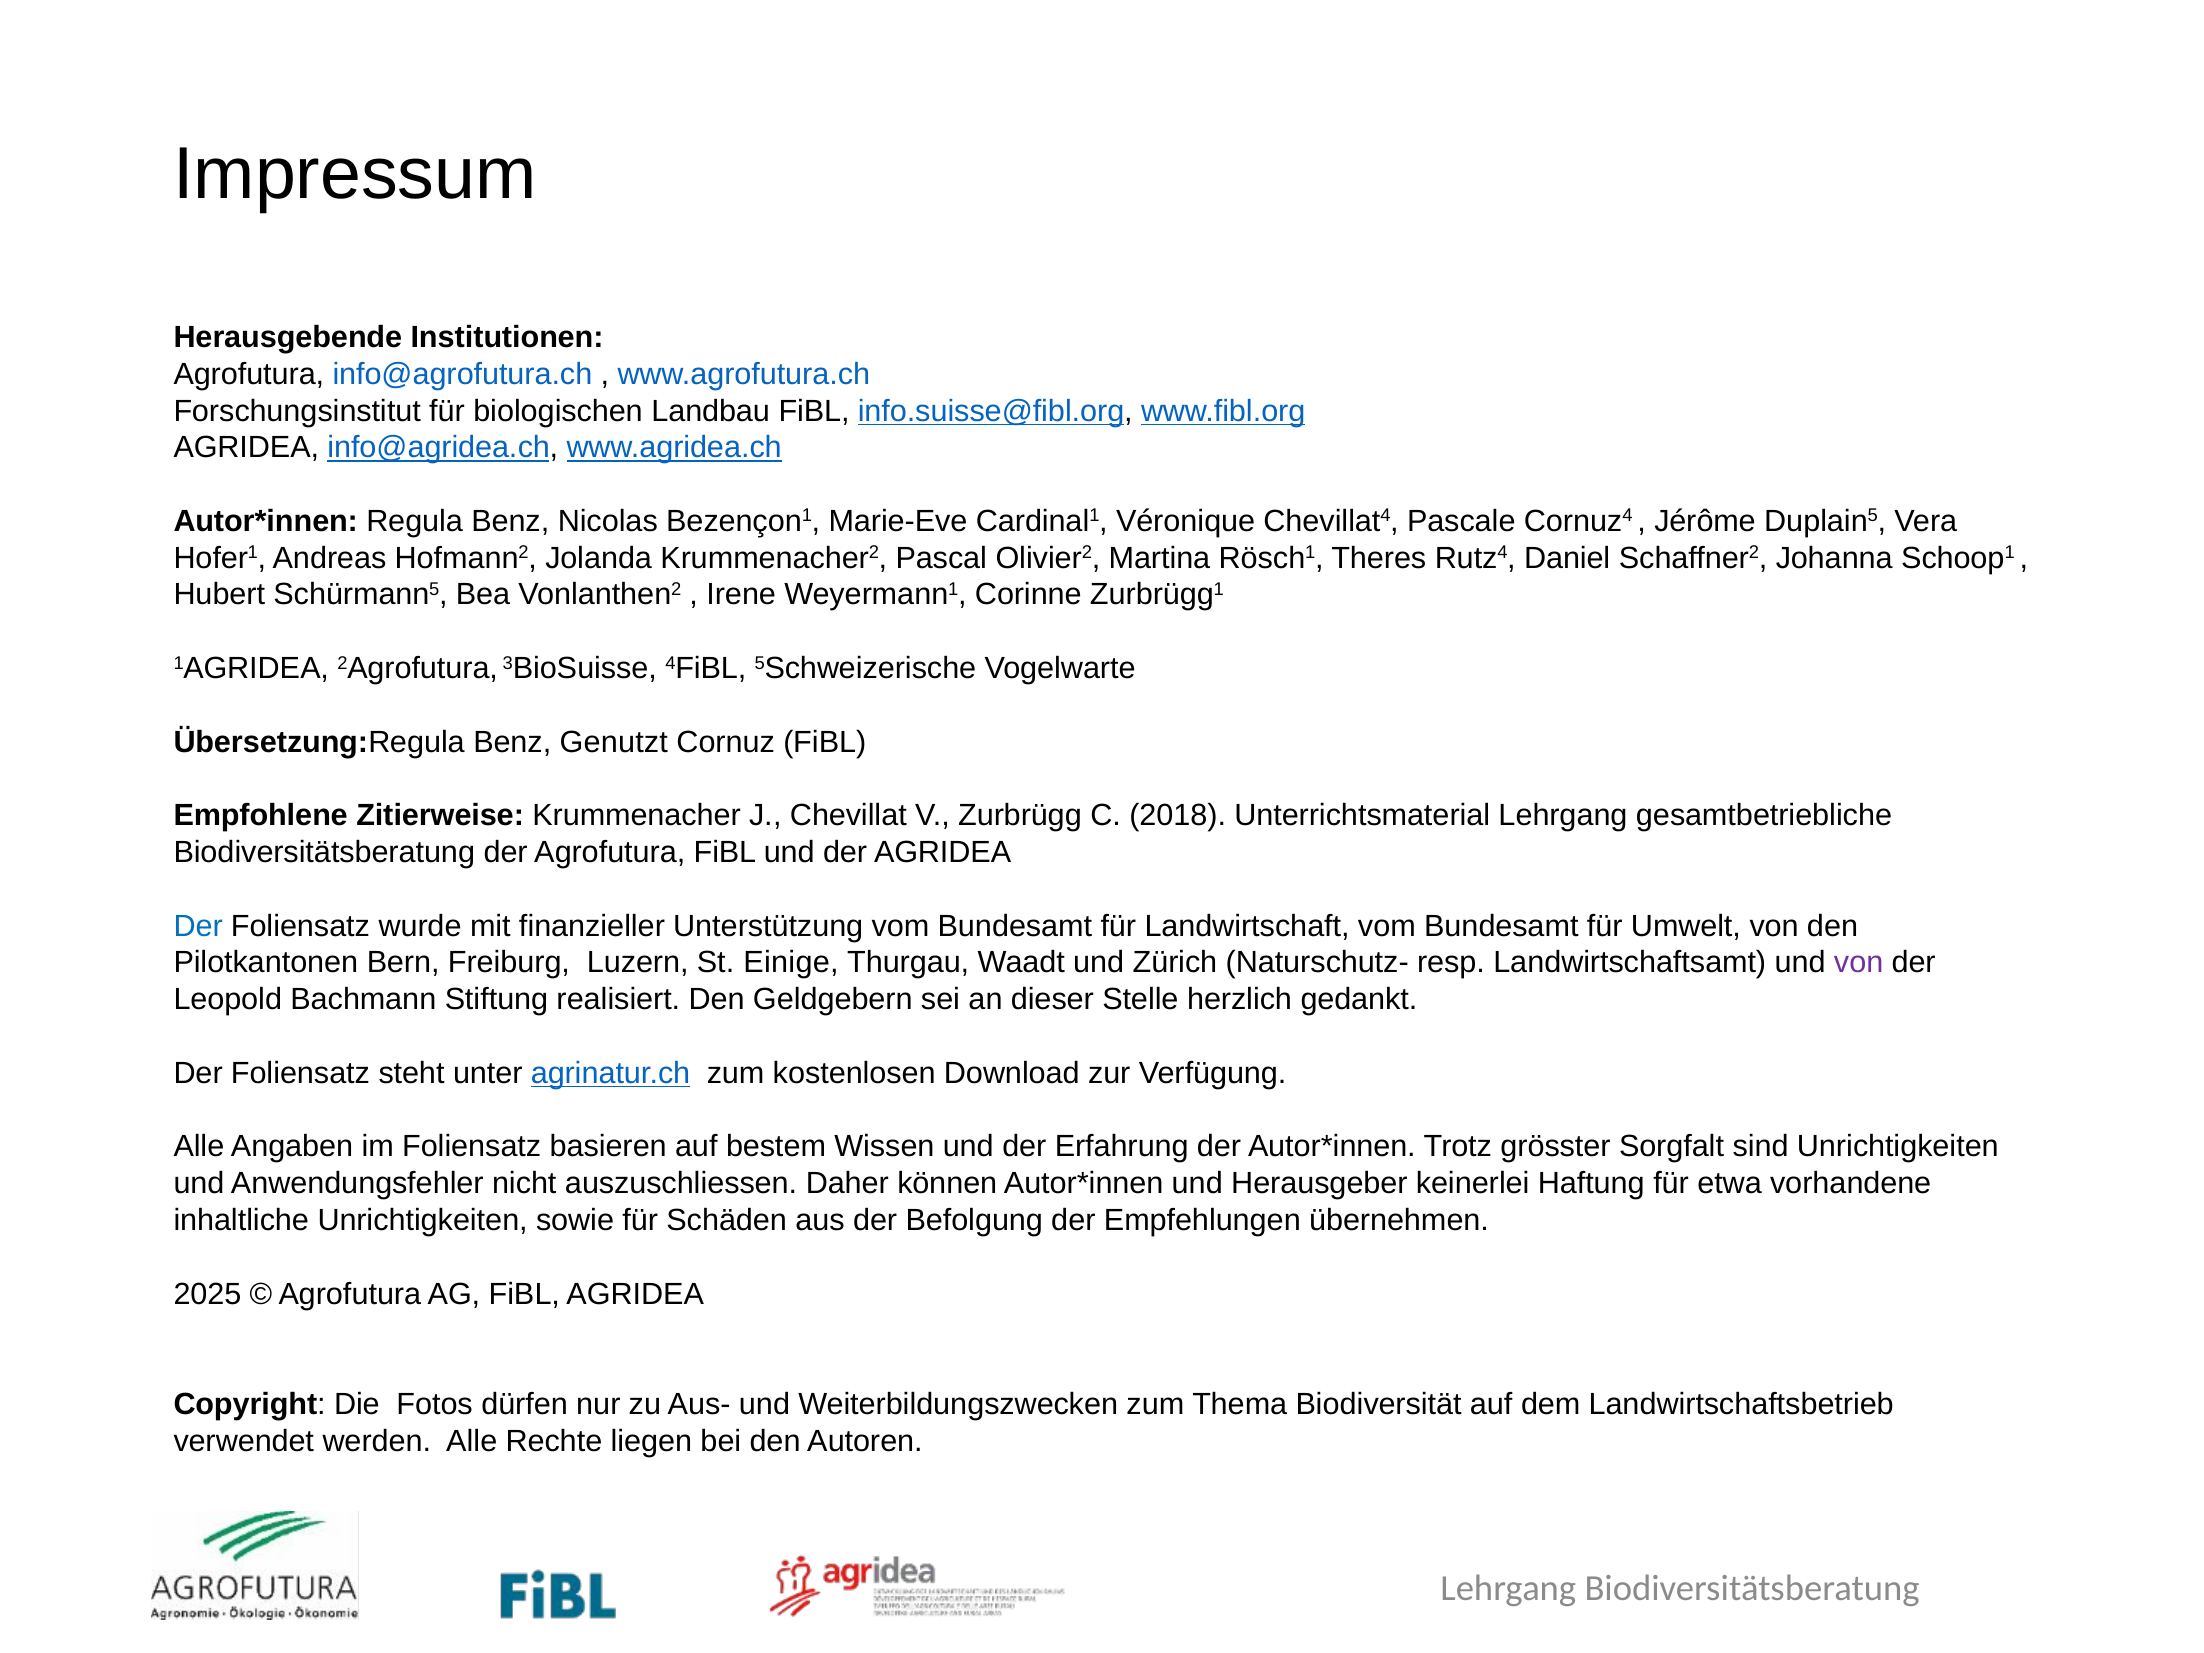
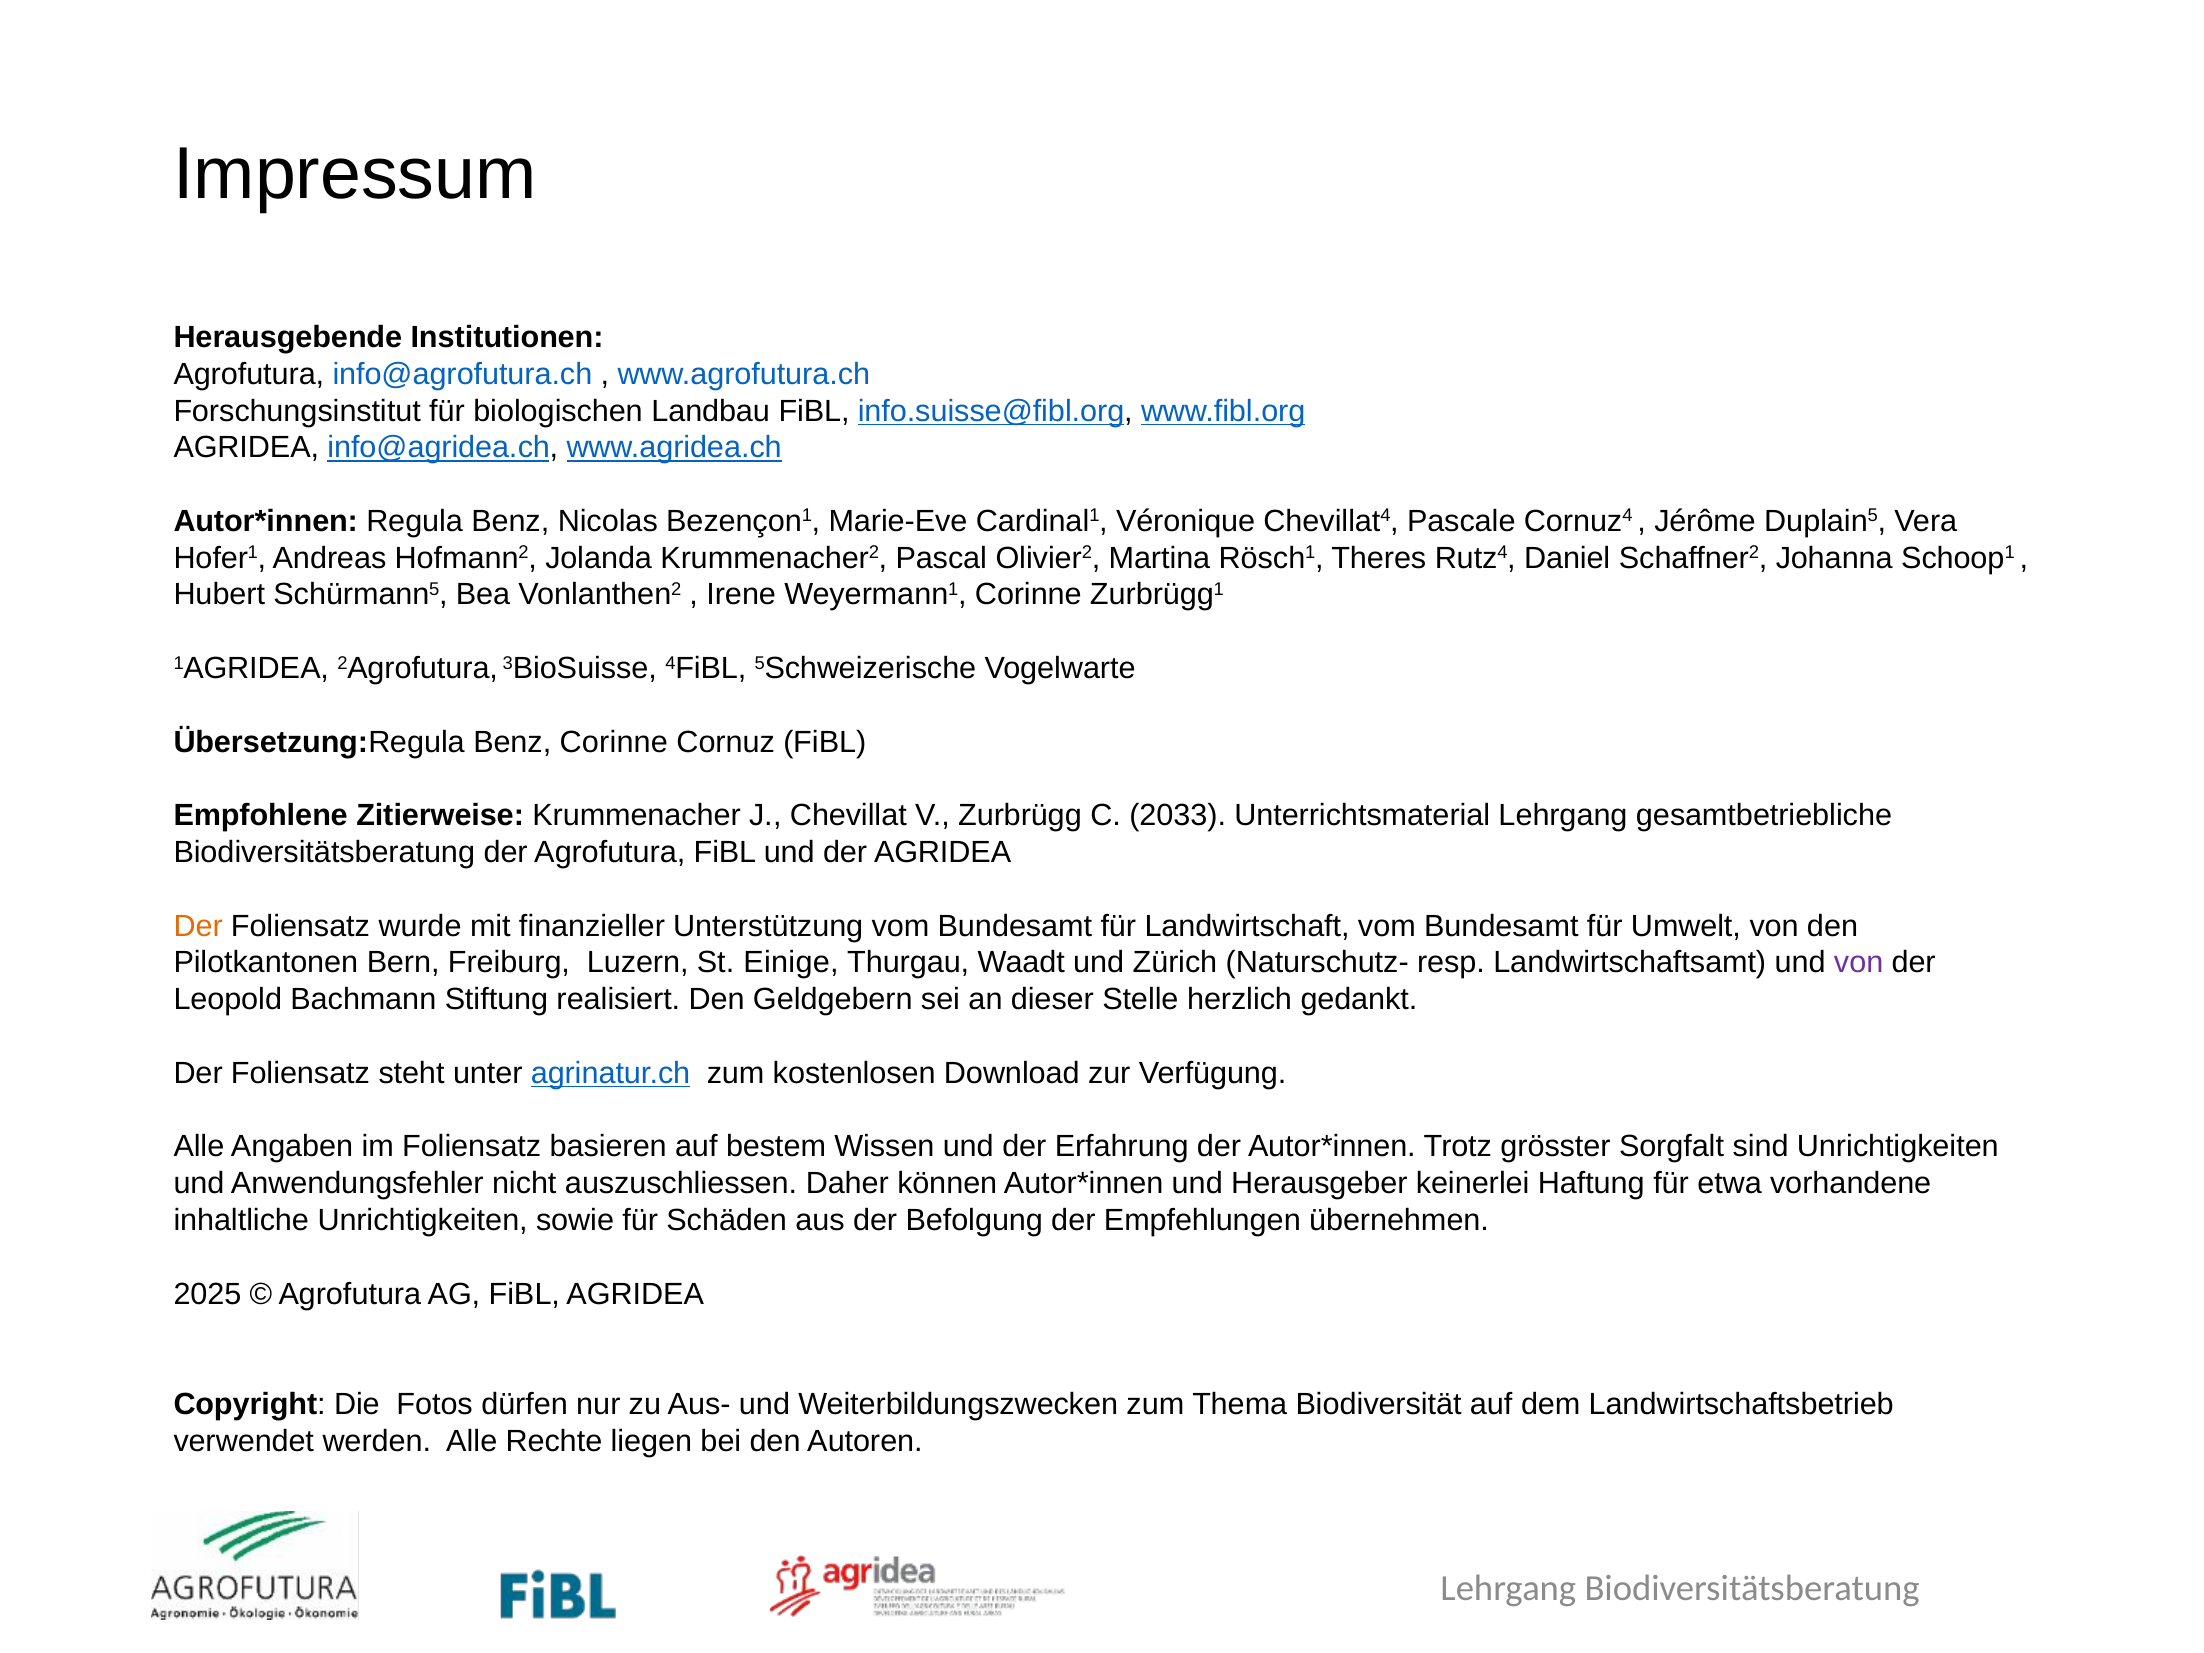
Benz Genutzt: Genutzt -> Corinne
2018: 2018 -> 2033
Der at (198, 926) colour: blue -> orange
